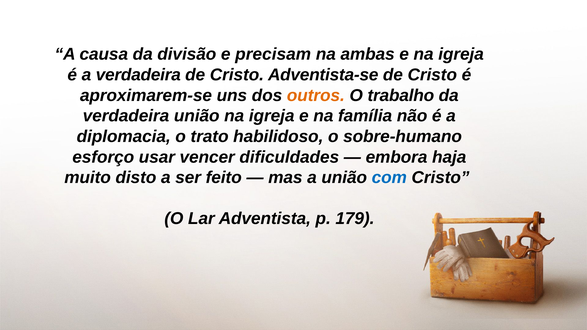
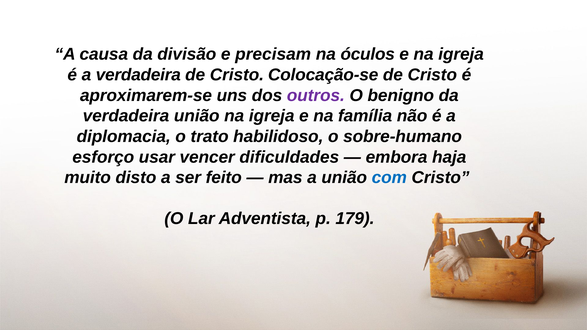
ambas: ambas -> óculos
Adventista-se: Adventista-se -> Colocação-se
outros colour: orange -> purple
trabalho: trabalho -> benigno
